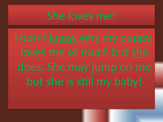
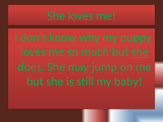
know underline: present -> none
